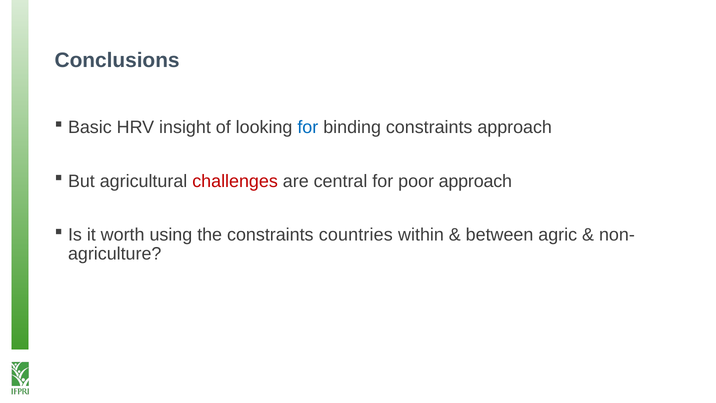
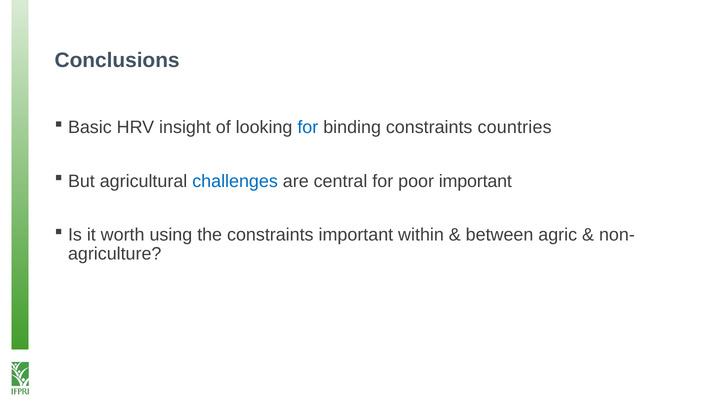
constraints approach: approach -> countries
challenges colour: red -> blue
poor approach: approach -> important
constraints countries: countries -> important
